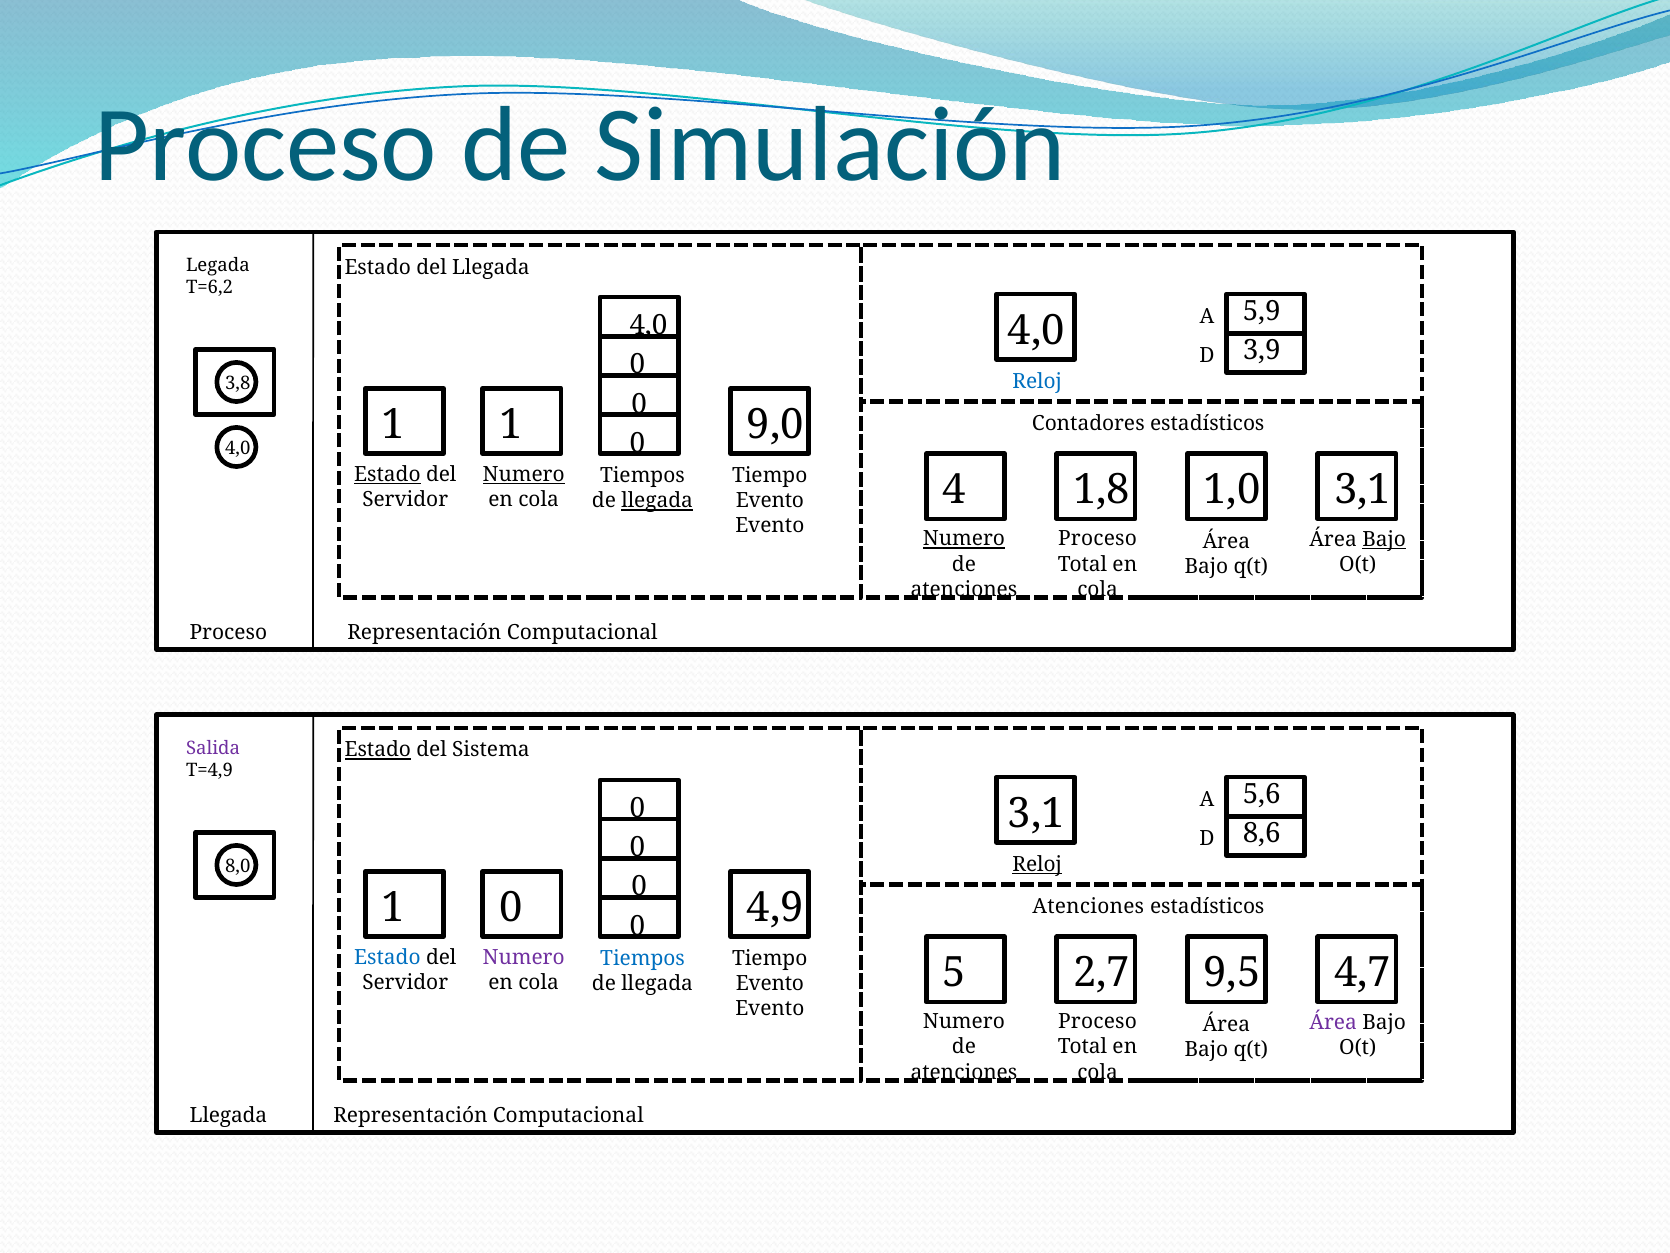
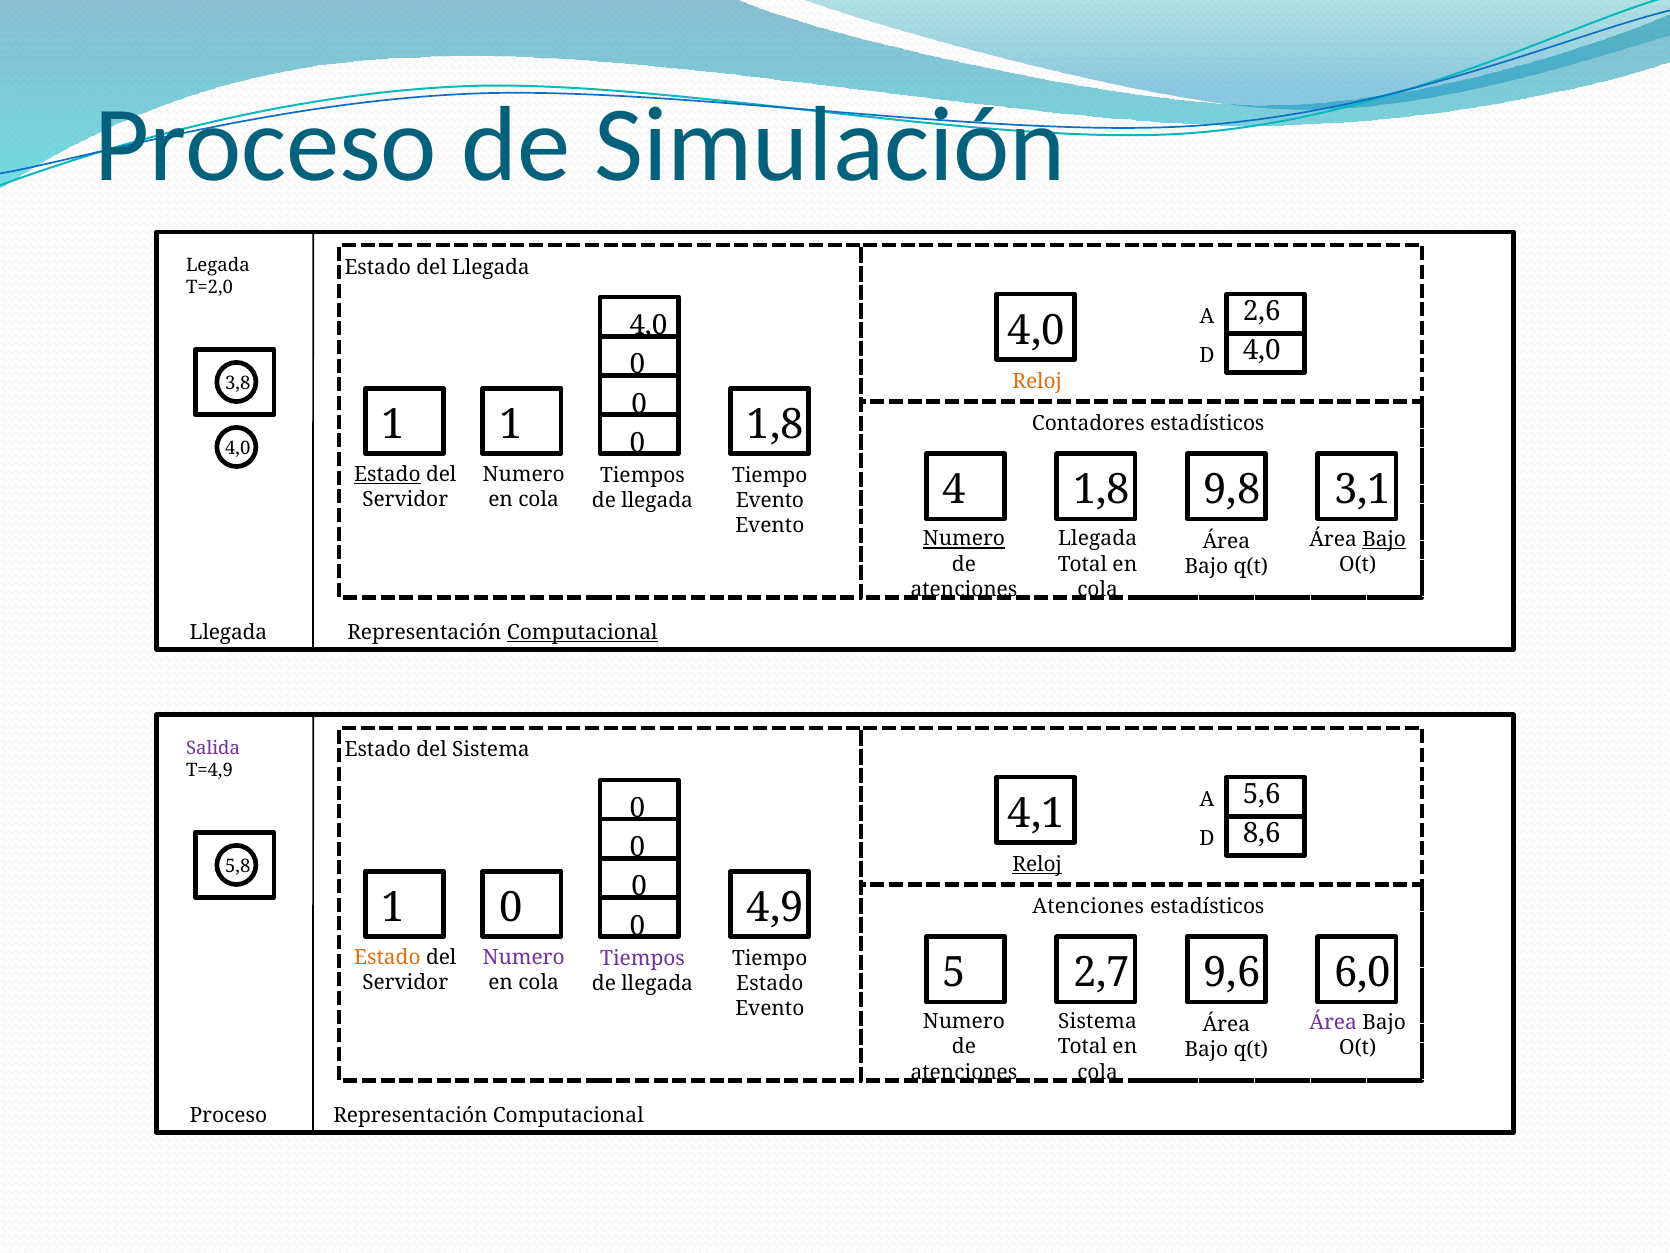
T=6,2: T=6,2 -> T=2,0
5,9: 5,9 -> 2,6
3,9 at (1262, 350): 3,9 -> 4,0
Reloj at (1037, 381) colour: blue -> orange
9,0 at (775, 424): 9,0 -> 1,8
Numero at (524, 474) underline: present -> none
1,0: 1,0 -> 9,8
llegada at (657, 501) underline: present -> none
Proceso at (1097, 539): Proceso -> Llegada
Proceso at (228, 632): Proceso -> Llegada
Computacional at (582, 632) underline: none -> present
Estado at (378, 750) underline: present -> none
3,1 at (1036, 814): 3,1 -> 4,1
8,0: 8,0 -> 5,8
Estado at (387, 957) colour: blue -> orange
Tiempos at (643, 958) colour: blue -> purple
9,5: 9,5 -> 9,6
4,7: 4,7 -> 6,0
Evento at (770, 983): Evento -> Estado
Proceso at (1097, 1022): Proceso -> Sistema
Llegada at (228, 1115): Llegada -> Proceso
